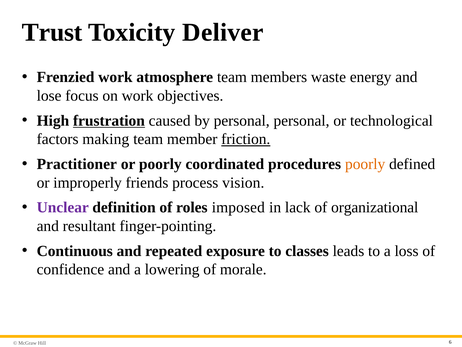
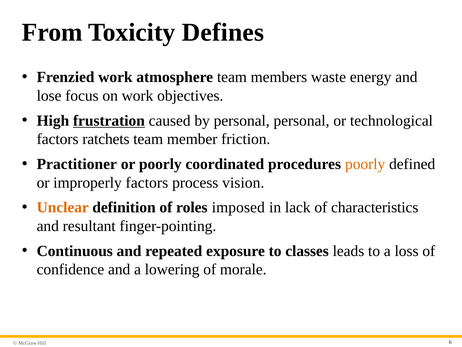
Trust: Trust -> From
Deliver: Deliver -> Defines
making: making -> ratchets
friction underline: present -> none
improperly friends: friends -> factors
Unclear colour: purple -> orange
organizational: organizational -> characteristics
